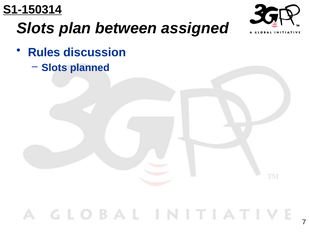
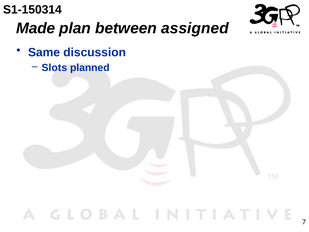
S1-150314 underline: present -> none
Slots at (36, 28): Slots -> Made
Rules: Rules -> Same
